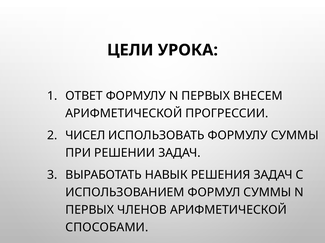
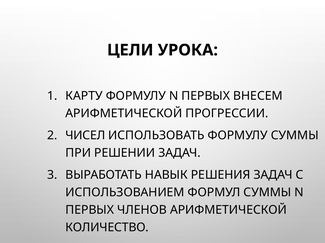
ОТВЕТ: ОТВЕТ -> КАРТУ
СПОСОБАМИ: СПОСОБАМИ -> КОЛИЧЕСТВО
